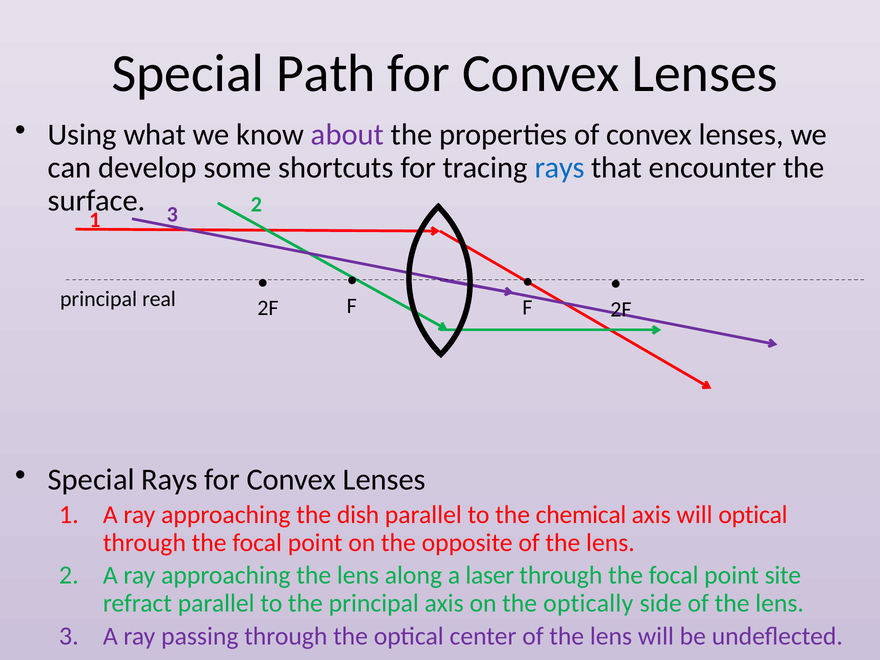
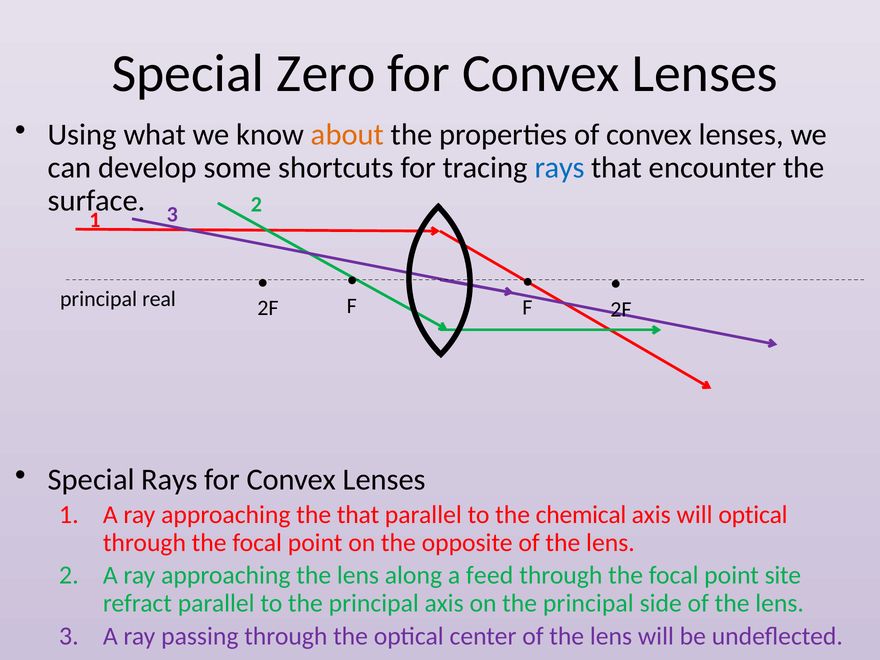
Path: Path -> Zero
about colour: purple -> orange
the dish: dish -> that
laser: laser -> feed
on the optically: optically -> principal
